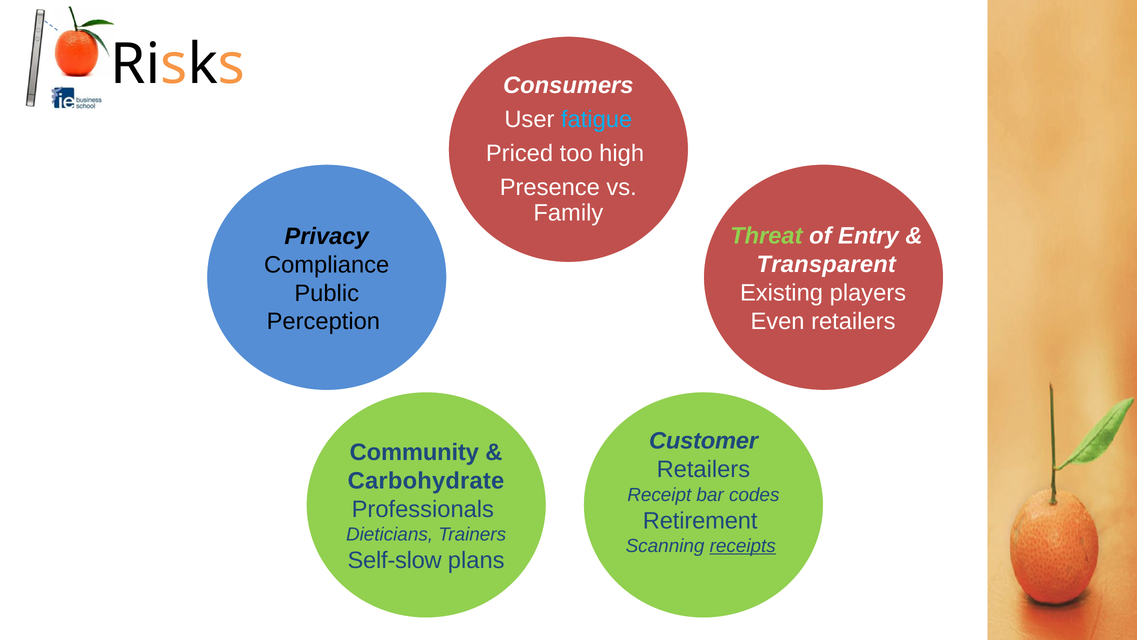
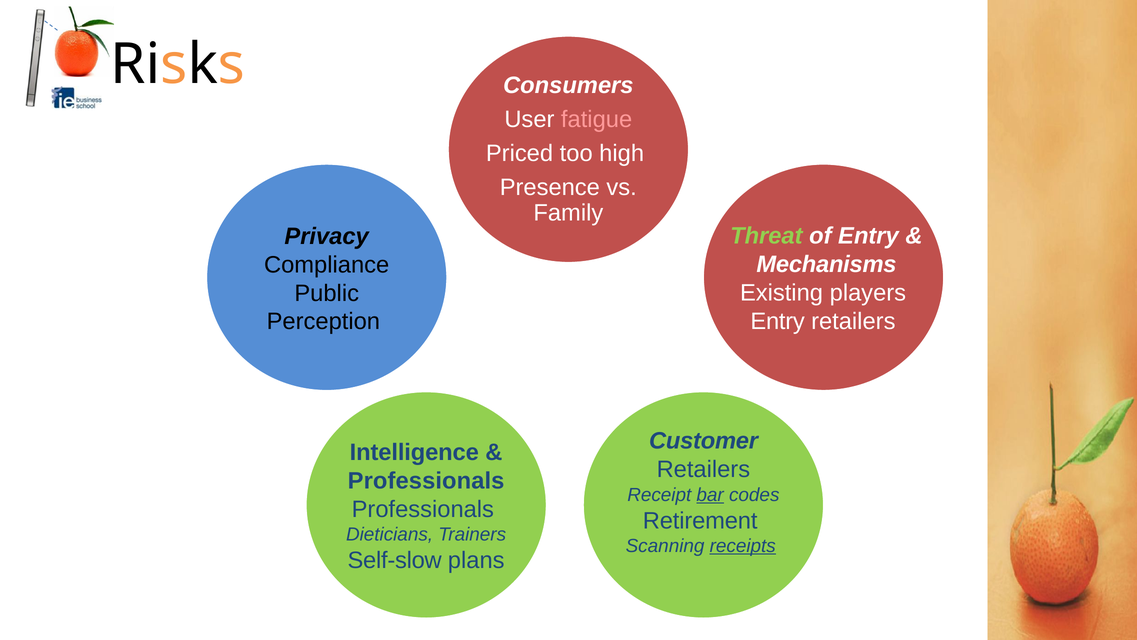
fatigue colour: light blue -> pink
Transparent: Transparent -> Mechanisms
Even at (778, 321): Even -> Entry
Community: Community -> Intelligence
Carbohydrate at (426, 481): Carbohydrate -> Professionals
bar underline: none -> present
